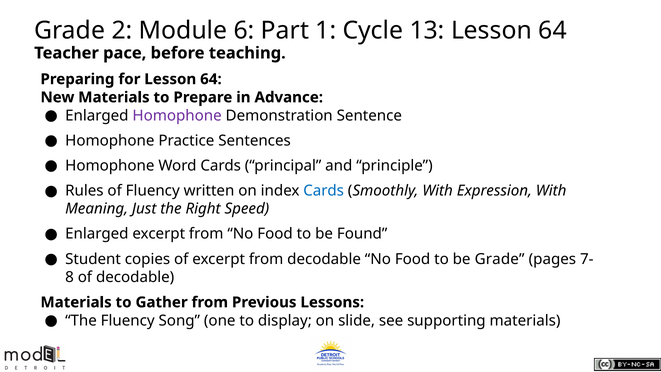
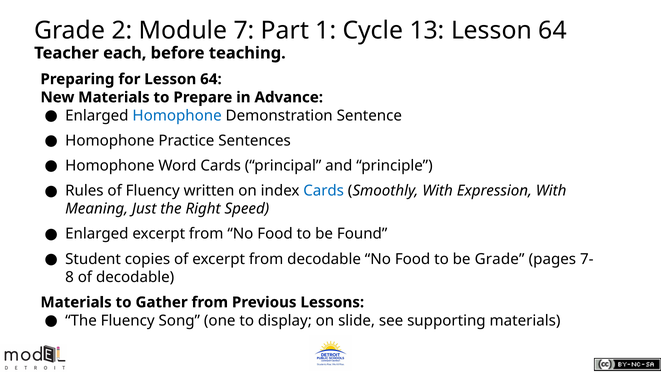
6: 6 -> 7
pace: pace -> each
Homophone at (177, 115) colour: purple -> blue
